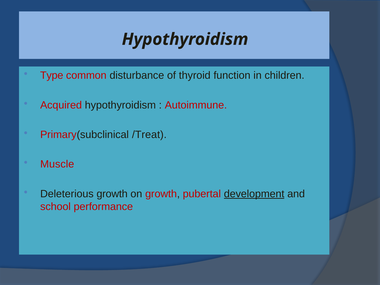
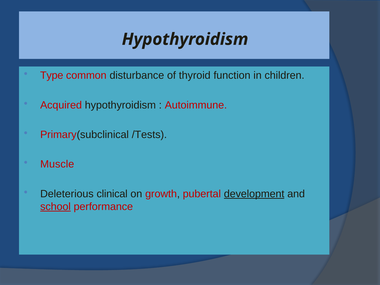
/Treat: /Treat -> /Tests
Deleterious growth: growth -> clinical
school underline: none -> present
